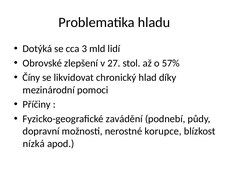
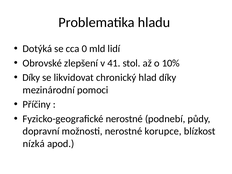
3: 3 -> 0
27: 27 -> 41
57%: 57% -> 10%
Číny at (31, 78): Číny -> Díky
Fyzicko-geografické zavádění: zavádění -> nerostné
